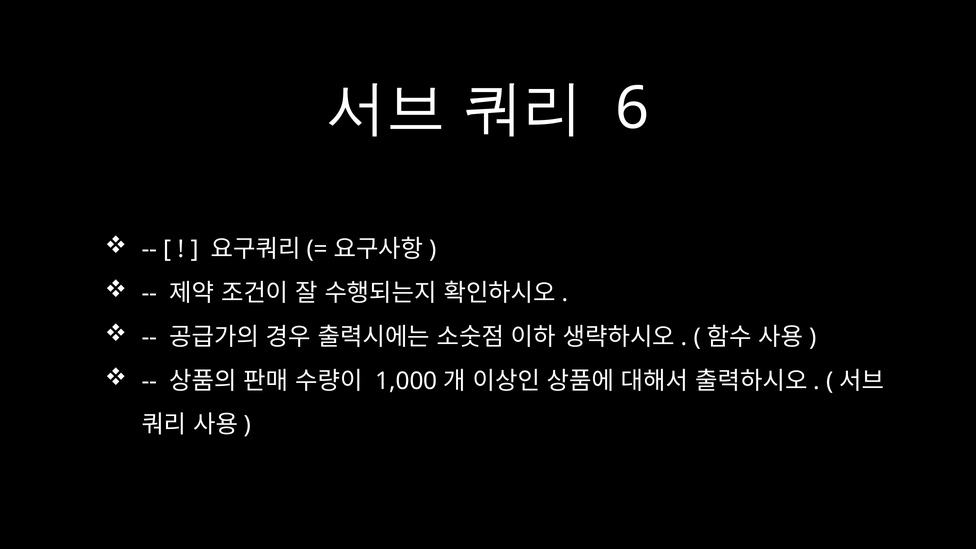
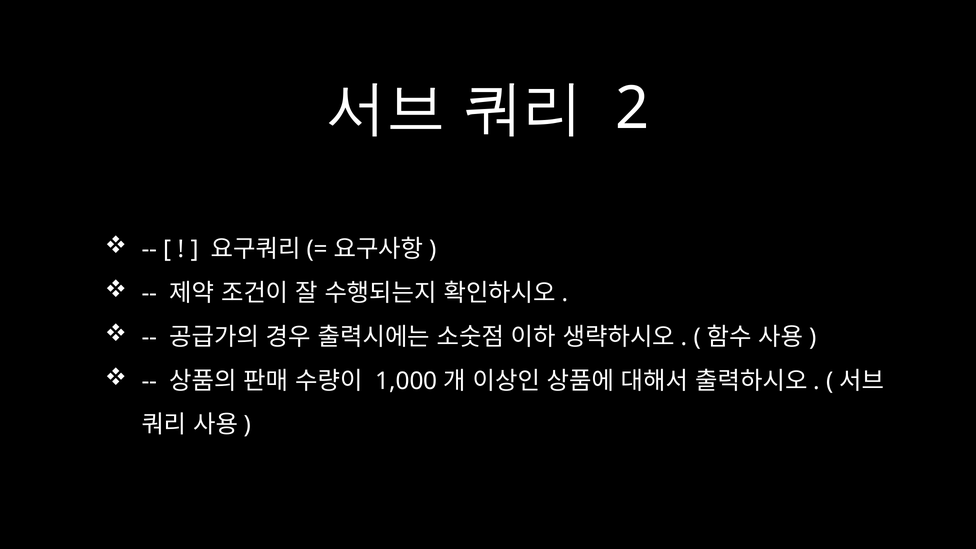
6: 6 -> 2
